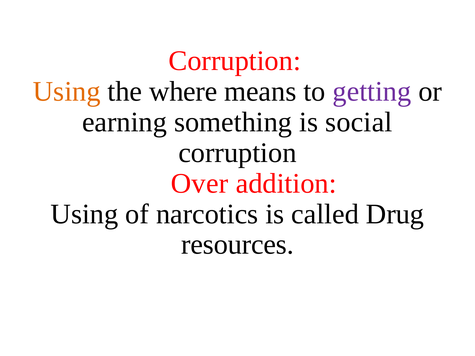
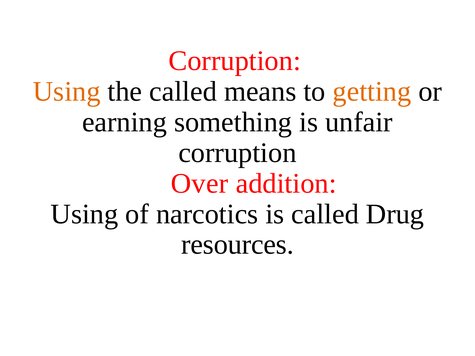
the where: where -> called
getting colour: purple -> orange
social: social -> unfair
